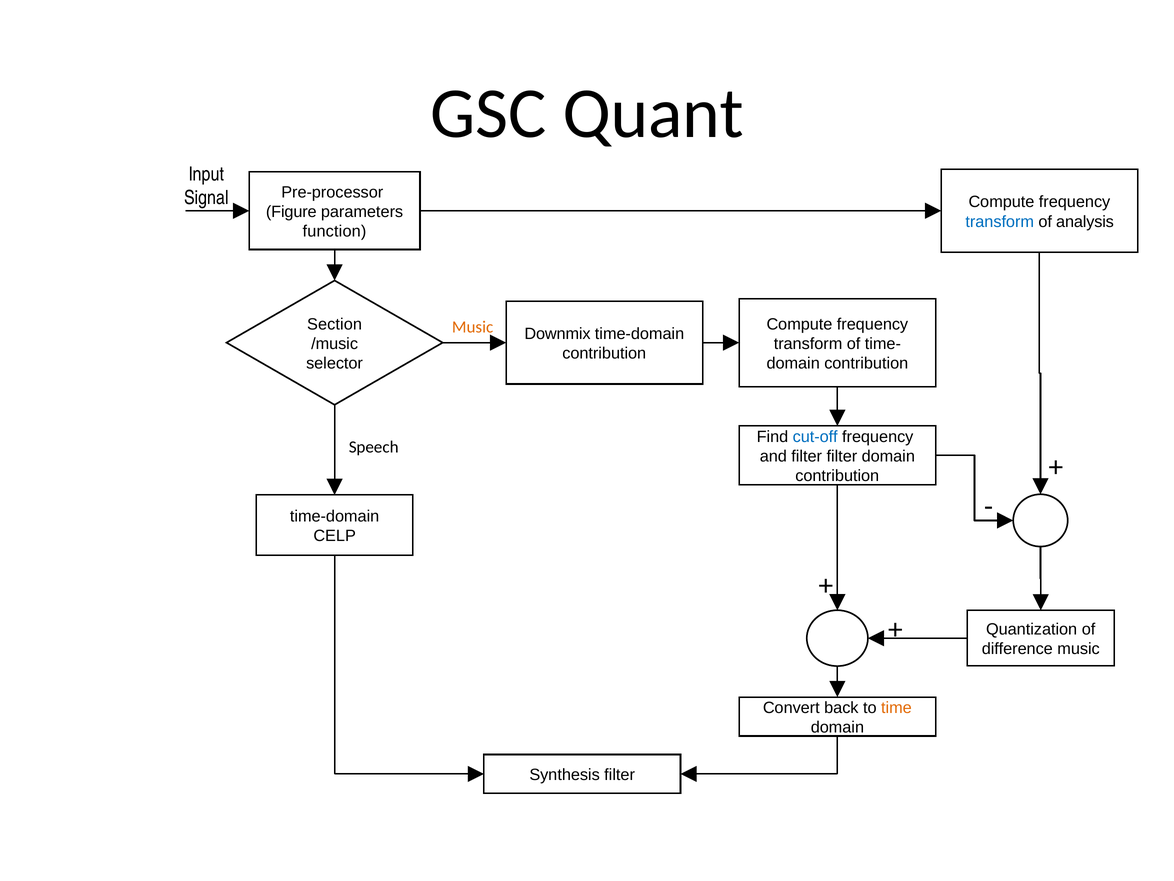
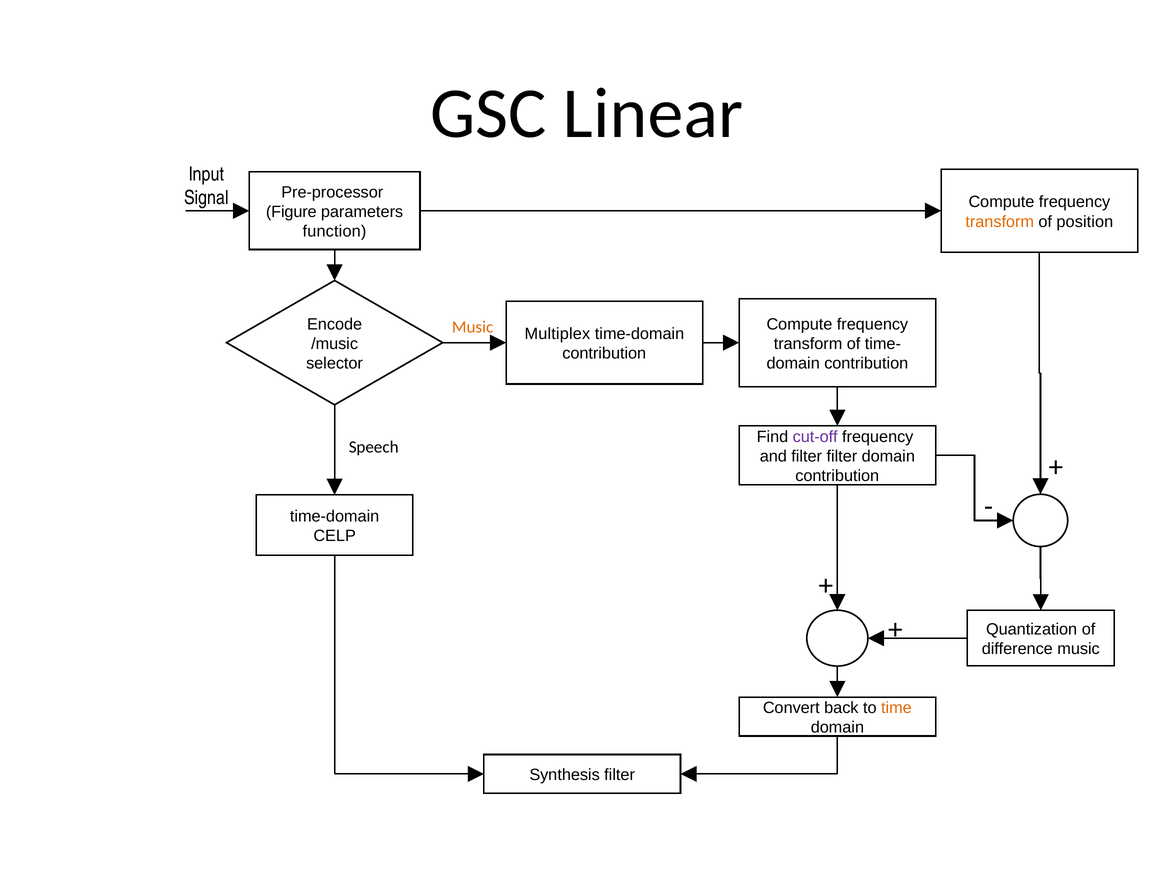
Quant: Quant -> Linear
transform at (1000, 222) colour: blue -> orange
analysis: analysis -> position
Section: Section -> Encode
Downmix: Downmix -> Multiplex
cut-off colour: blue -> purple
